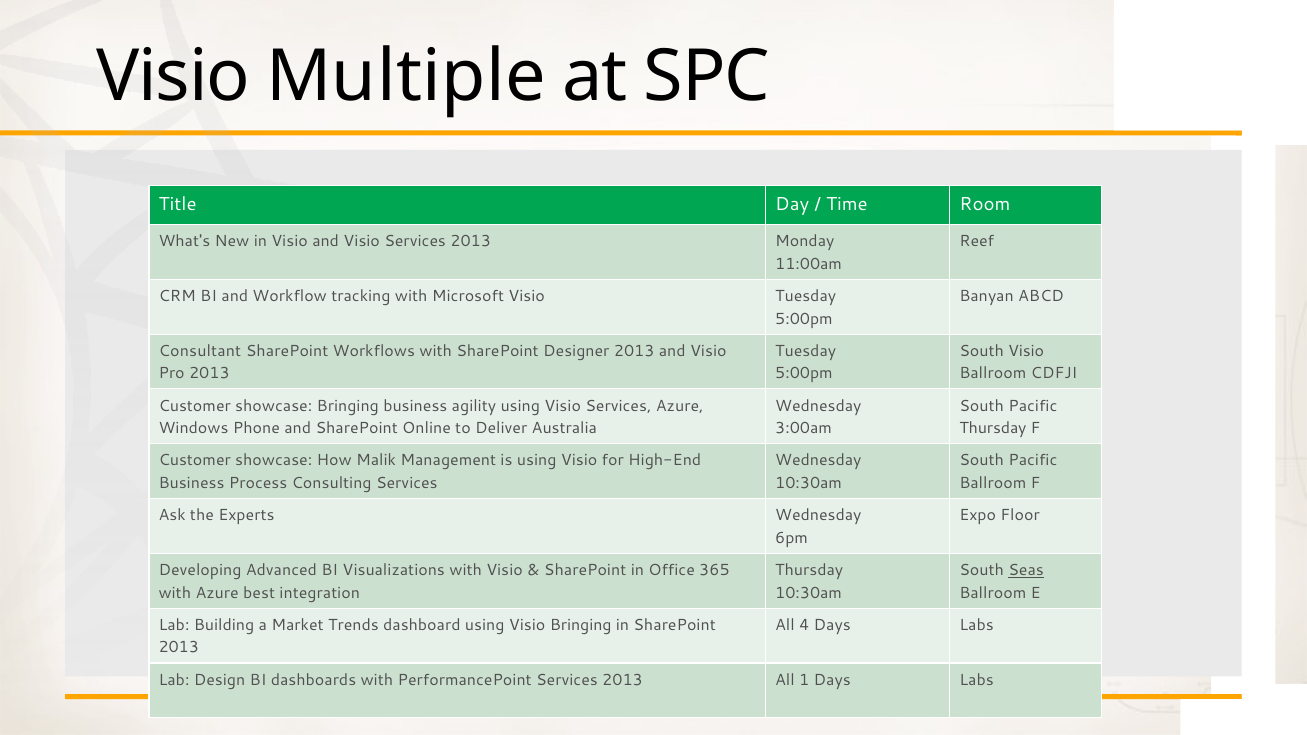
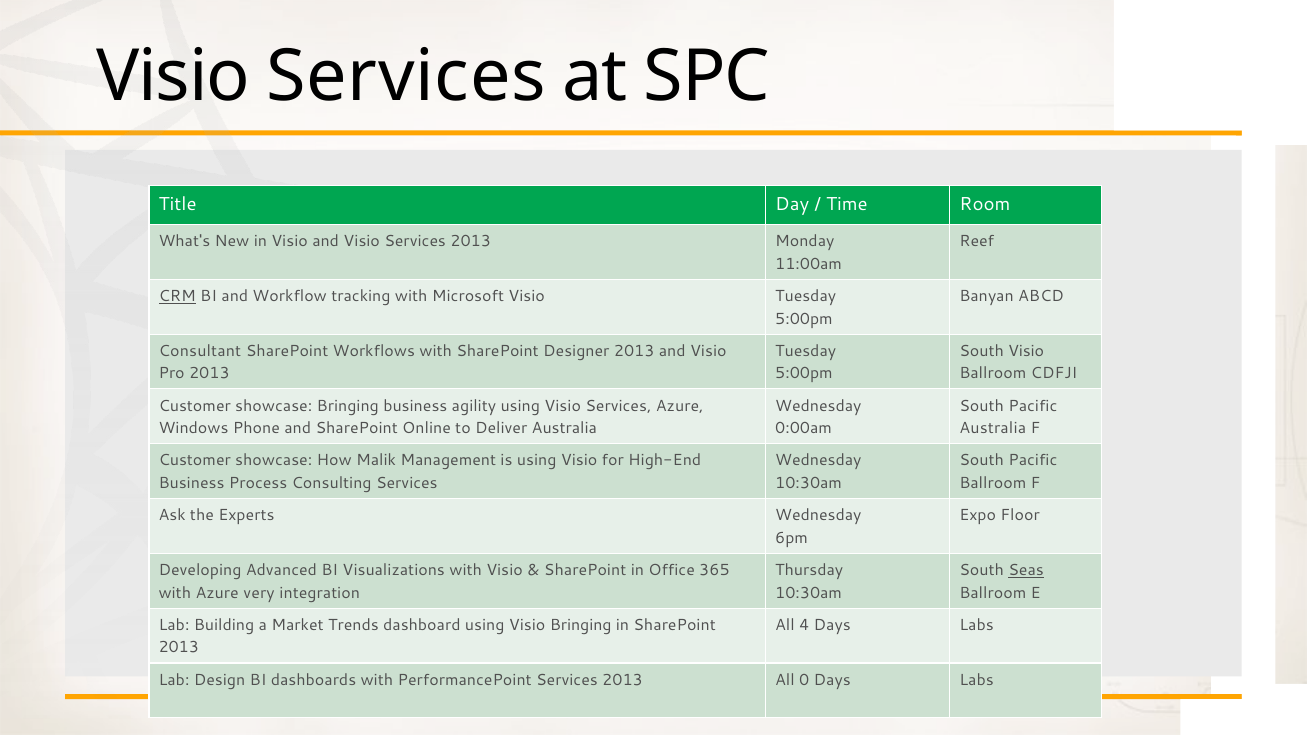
Multiple at (406, 77): Multiple -> Services
CRM underline: none -> present
3:00am: 3:00am -> 0:00am
Thursday at (993, 428): Thursday -> Australia
best: best -> very
1: 1 -> 0
